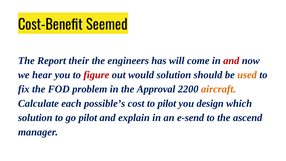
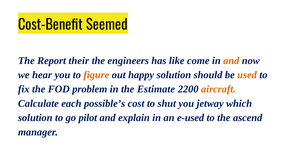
will: will -> like
and at (231, 61) colour: red -> orange
figure colour: red -> orange
would: would -> happy
Approval: Approval -> Estimate
to pilot: pilot -> shut
design: design -> jetway
e-send: e-send -> e-used
